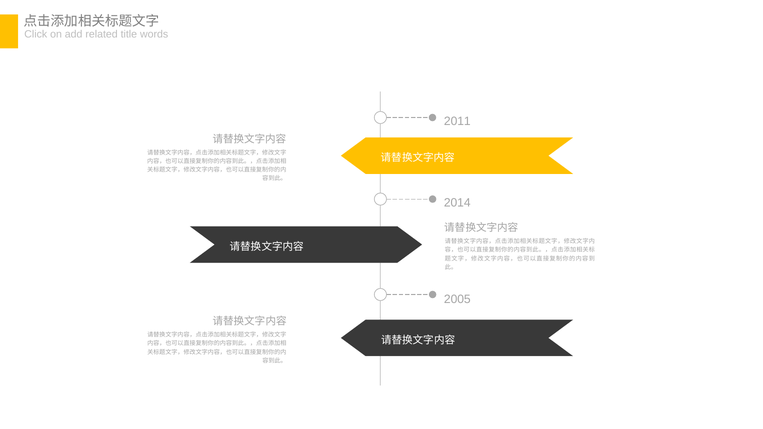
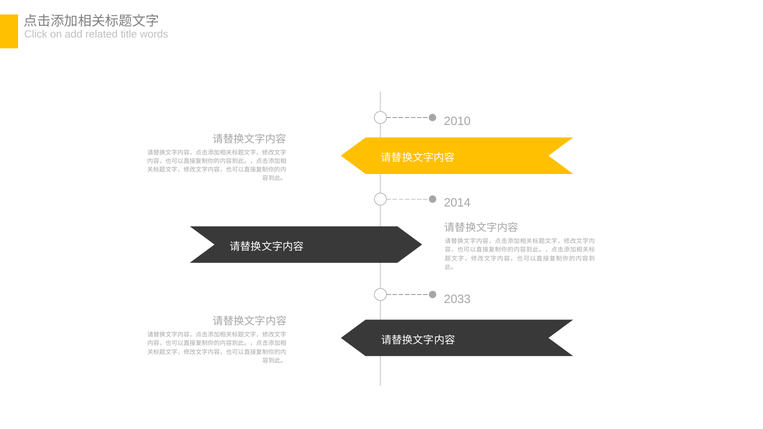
2011: 2011 -> 2010
2005: 2005 -> 2033
